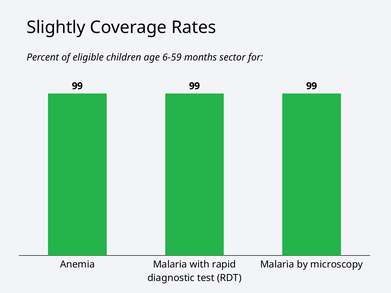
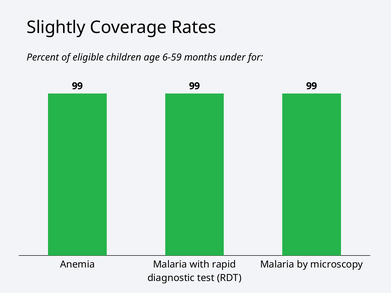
sector: sector -> under
